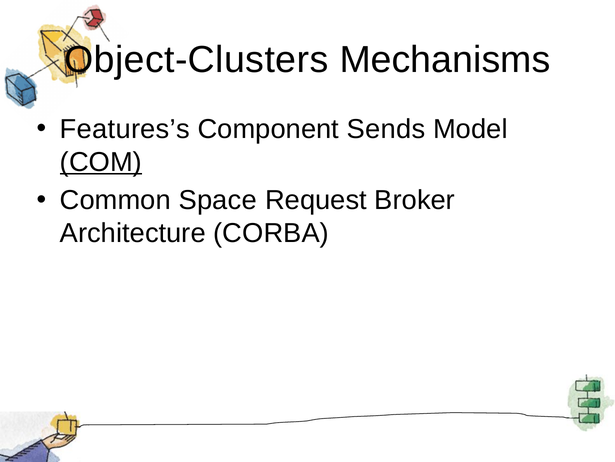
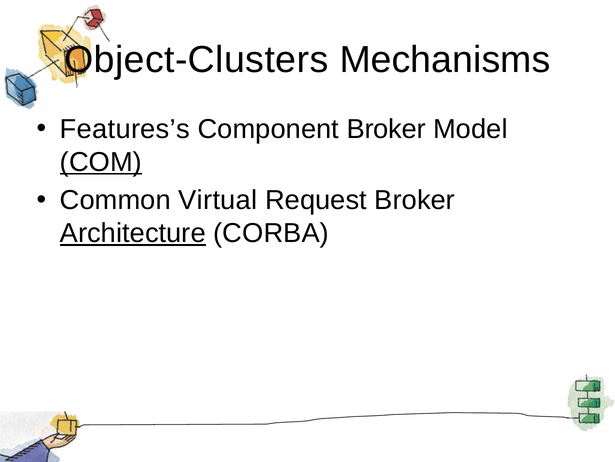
Component Sends: Sends -> Broker
Space: Space -> Virtual
Architecture underline: none -> present
